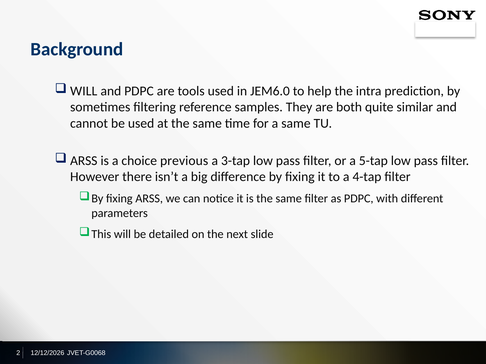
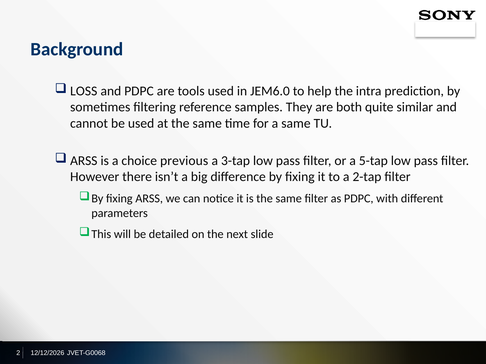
WILL at (84, 91): WILL -> LOSS
4-tap: 4-tap -> 2-tap
